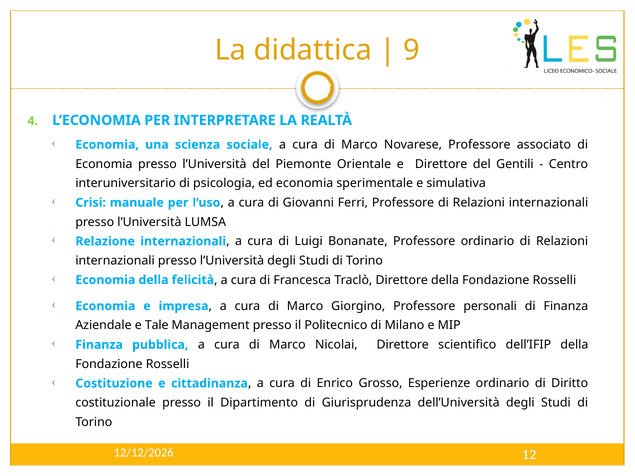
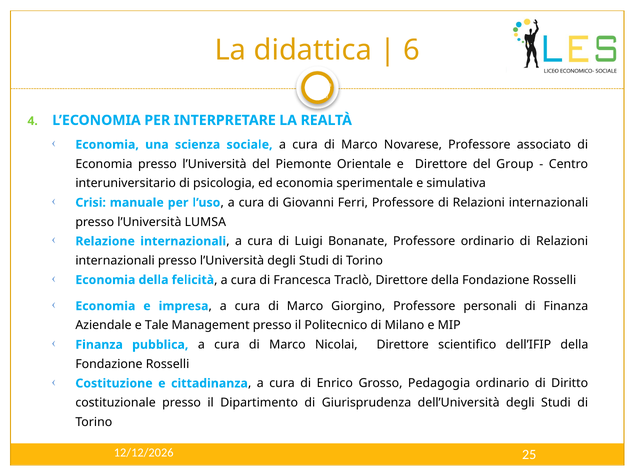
9: 9 -> 6
Gentili: Gentili -> Group
Esperienze: Esperienze -> Pedagogia
12: 12 -> 25
